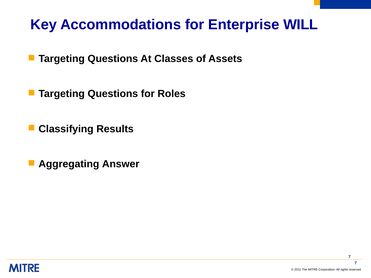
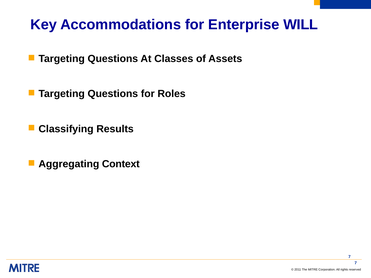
Answer: Answer -> Context
